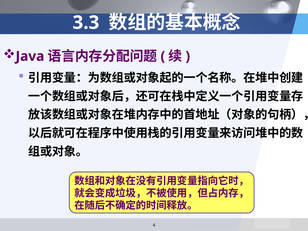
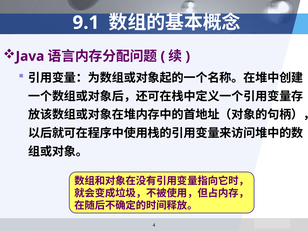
3.3: 3.3 -> 9.1
